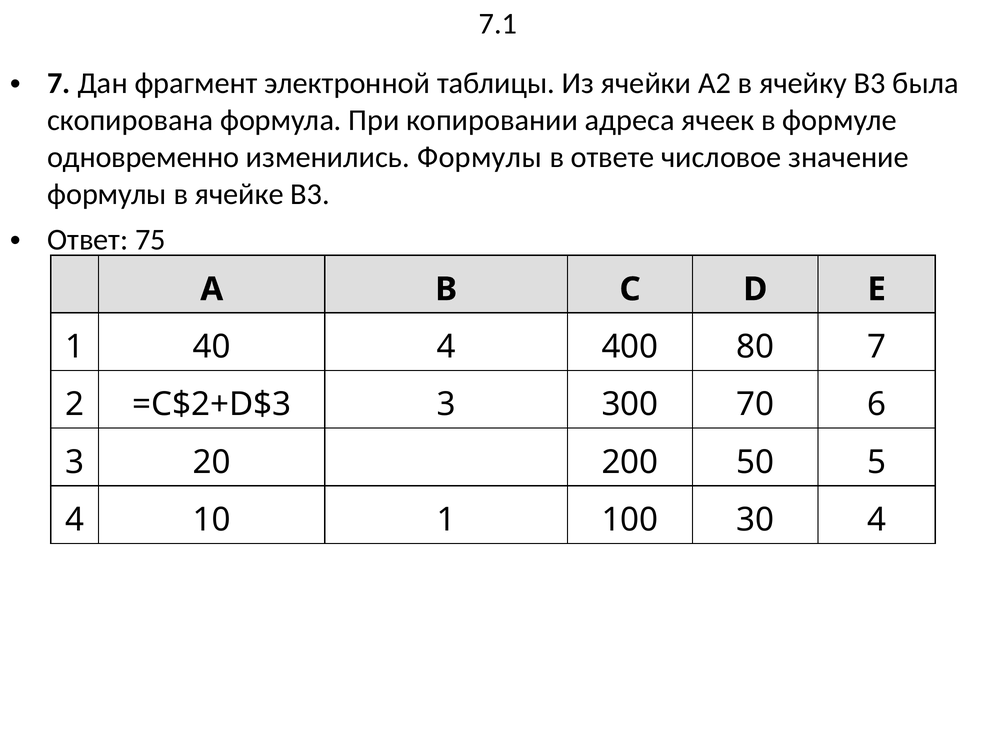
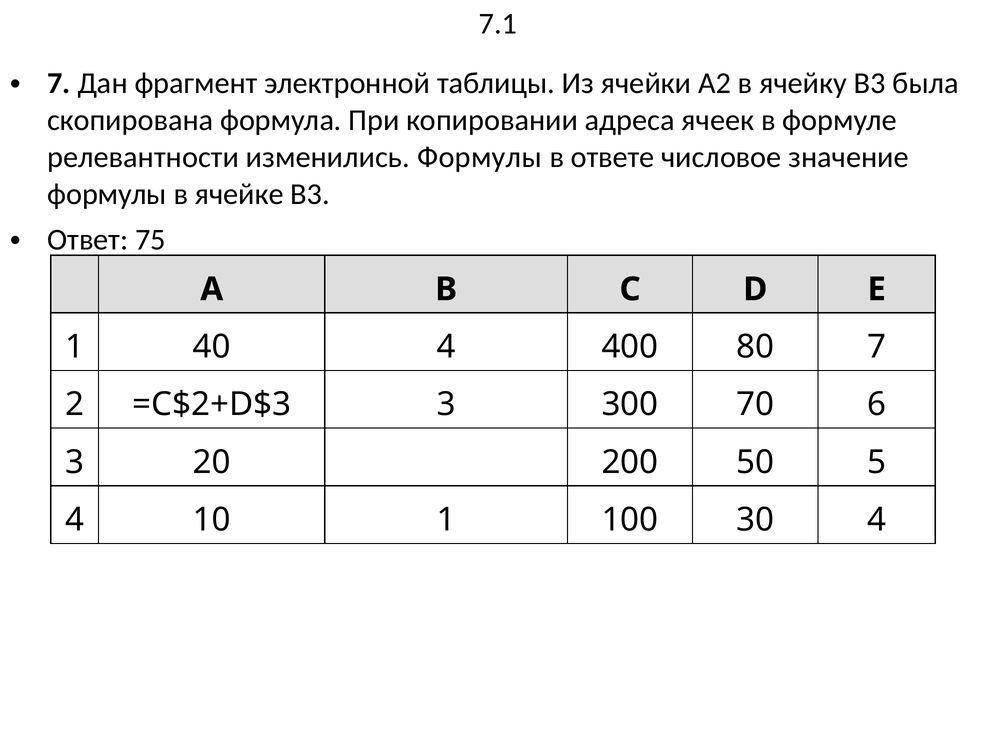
одновременно: одновременно -> релевантности
